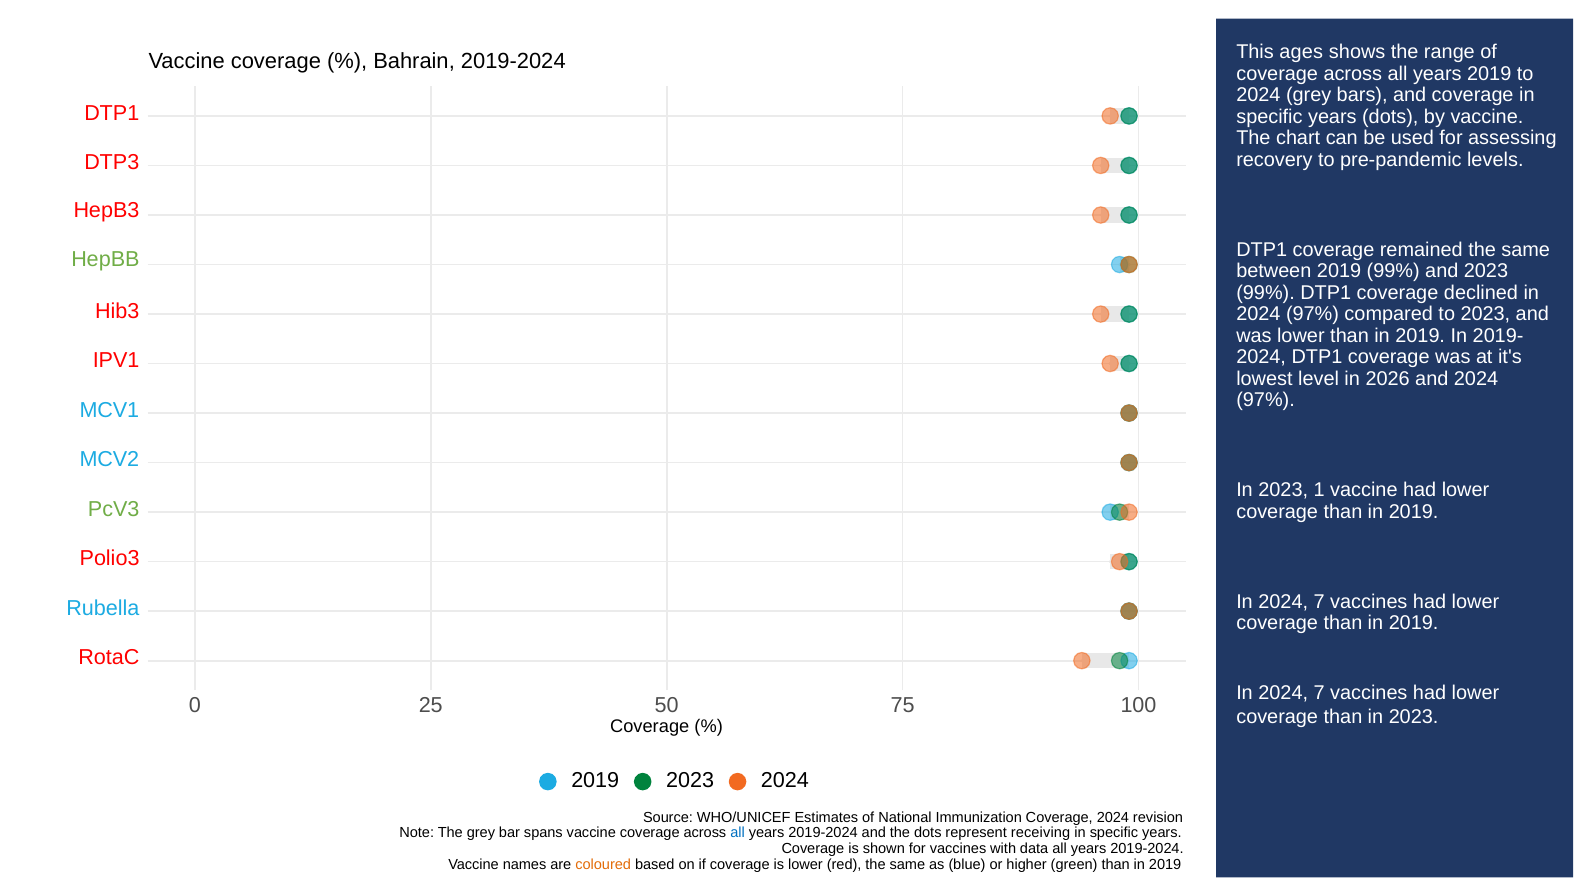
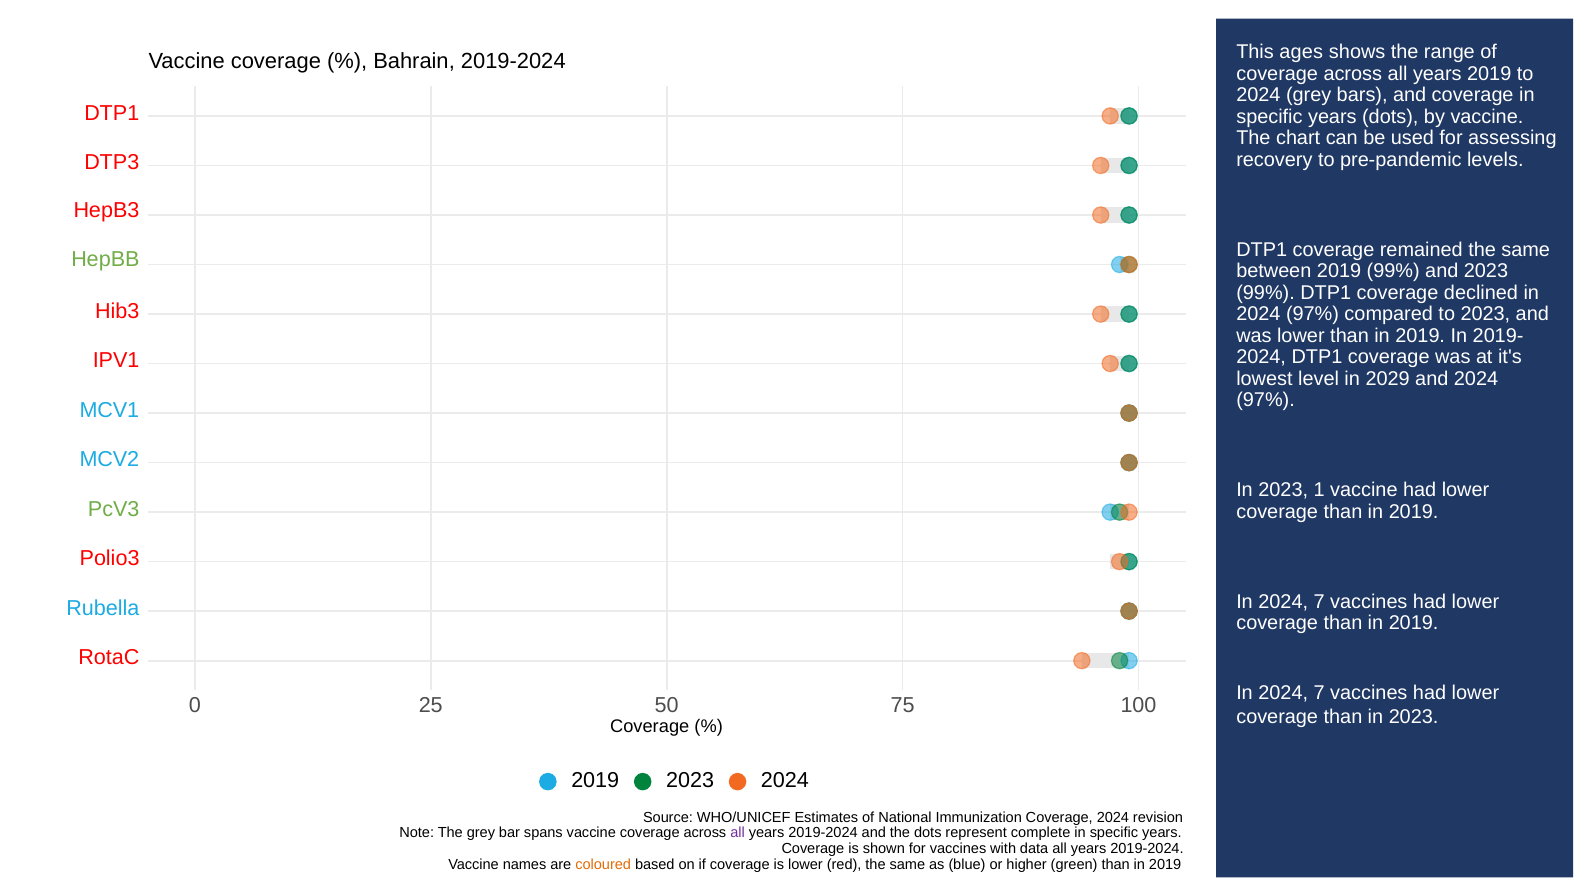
2026: 2026 -> 2029
all at (738, 833) colour: blue -> purple
receiving: receiving -> complete
